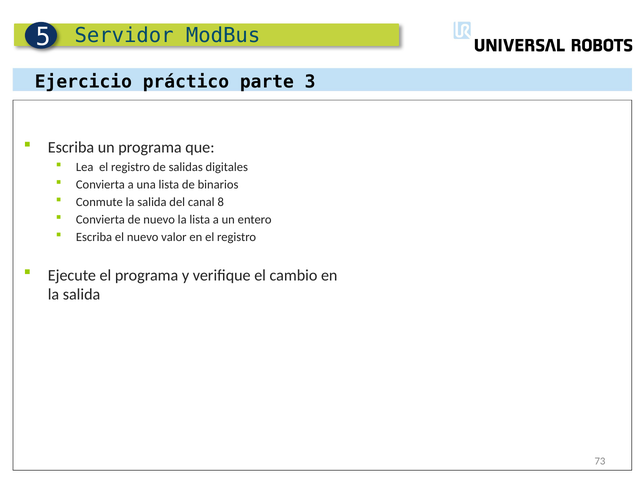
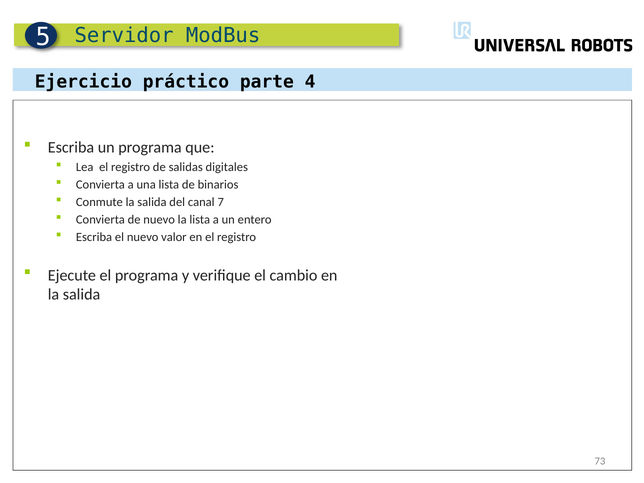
3: 3 -> 4
8: 8 -> 7
